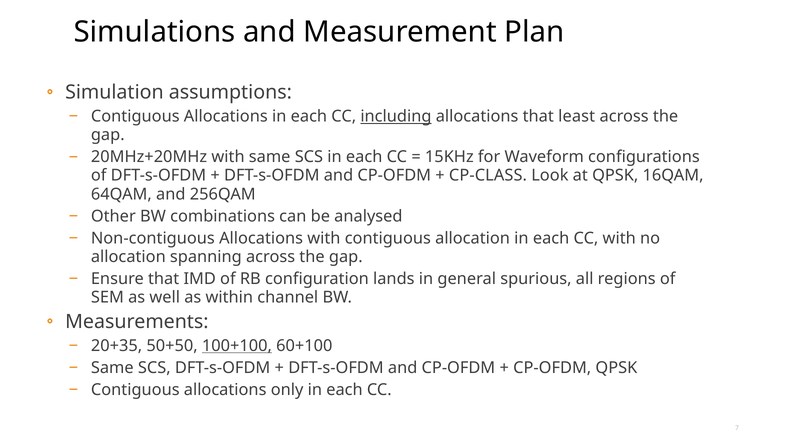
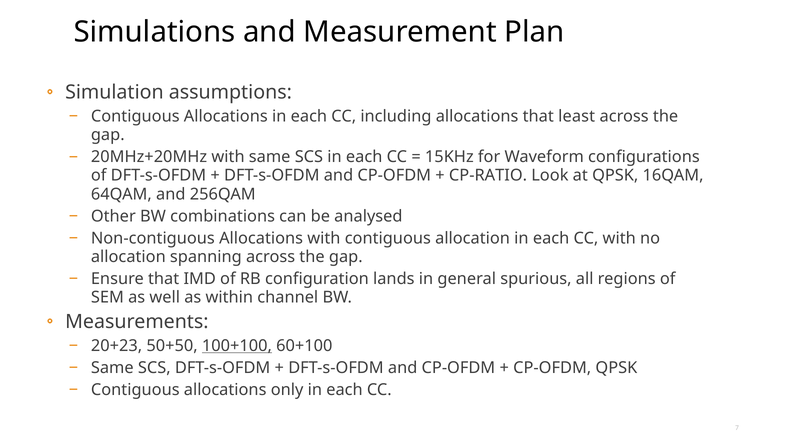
including underline: present -> none
CP-CLASS: CP-CLASS -> CP-RATIO
20+35: 20+35 -> 20+23
